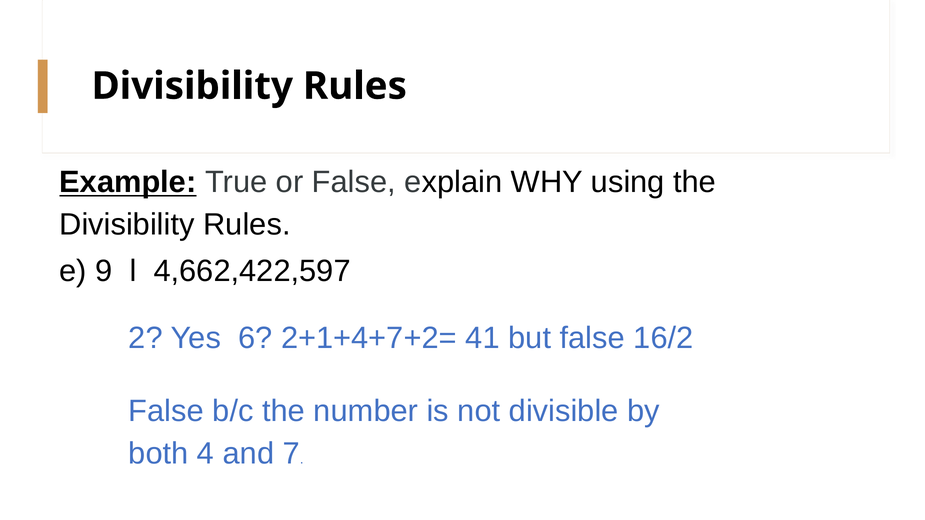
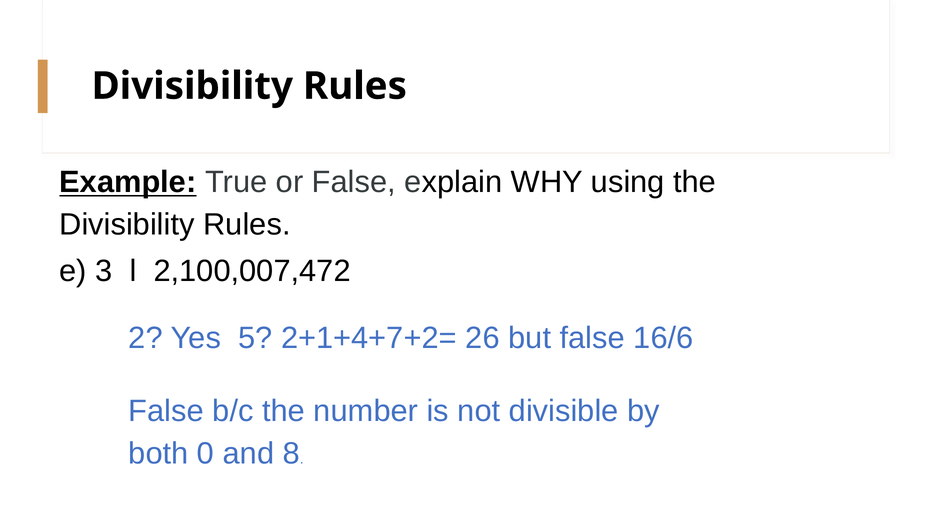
9: 9 -> 3
4,662,422,597: 4,662,422,597 -> 2,100,007,472
6: 6 -> 5
41: 41 -> 26
16/2: 16/2 -> 16/6
4: 4 -> 0
7: 7 -> 8
